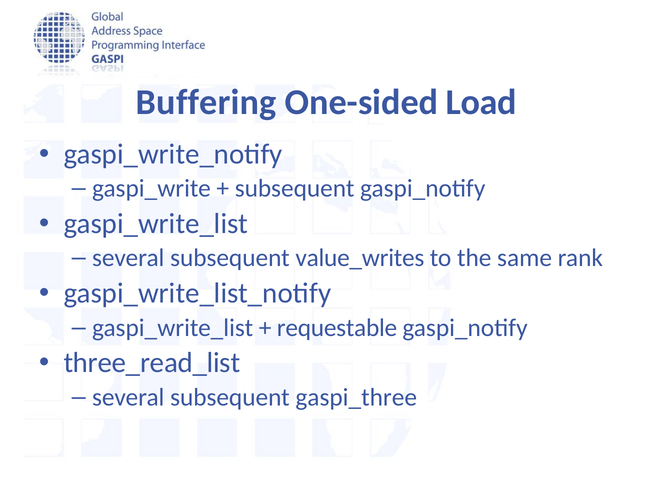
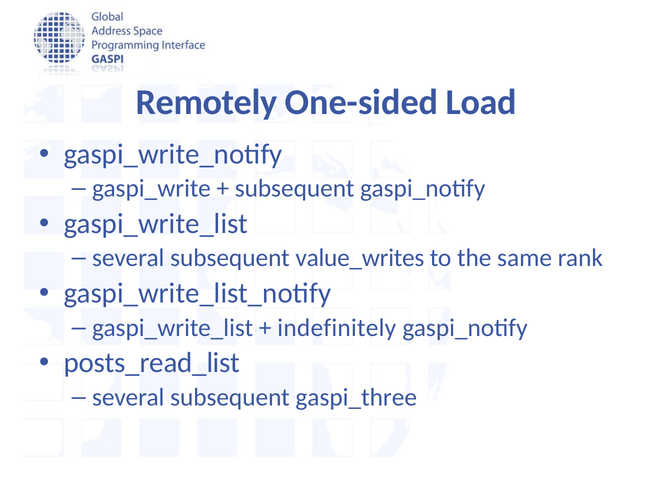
Buffering: Buffering -> Remotely
requestable: requestable -> indefinitely
three_read_list: three_read_list -> posts_read_list
